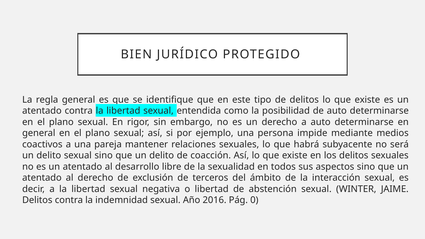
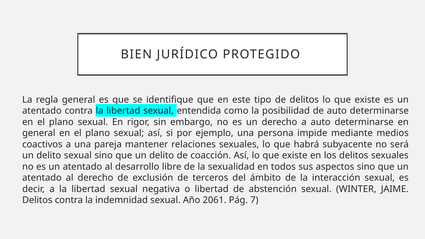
2016: 2016 -> 2061
0: 0 -> 7
